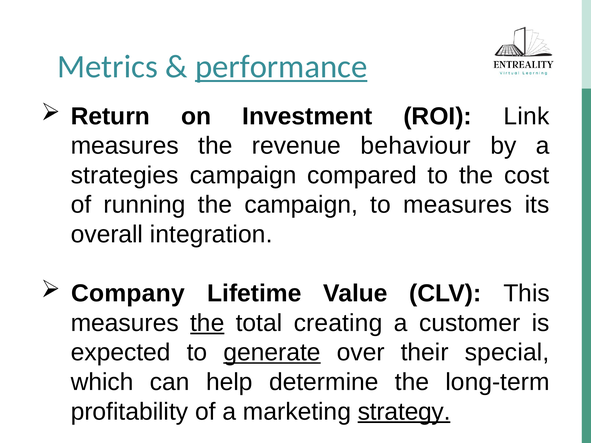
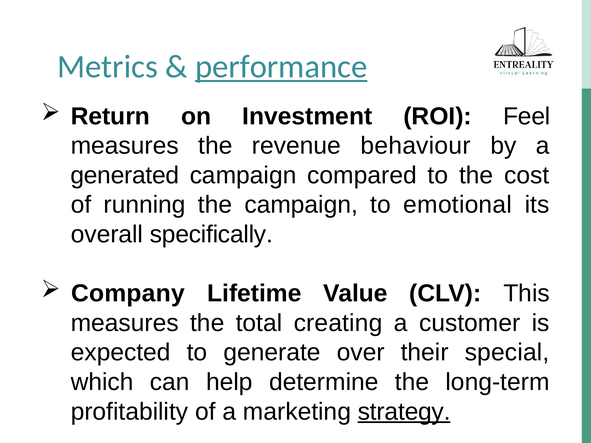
Link: Link -> Feel
strategies: strategies -> generated
to measures: measures -> emotional
integration: integration -> specifically
the at (207, 323) underline: present -> none
generate underline: present -> none
